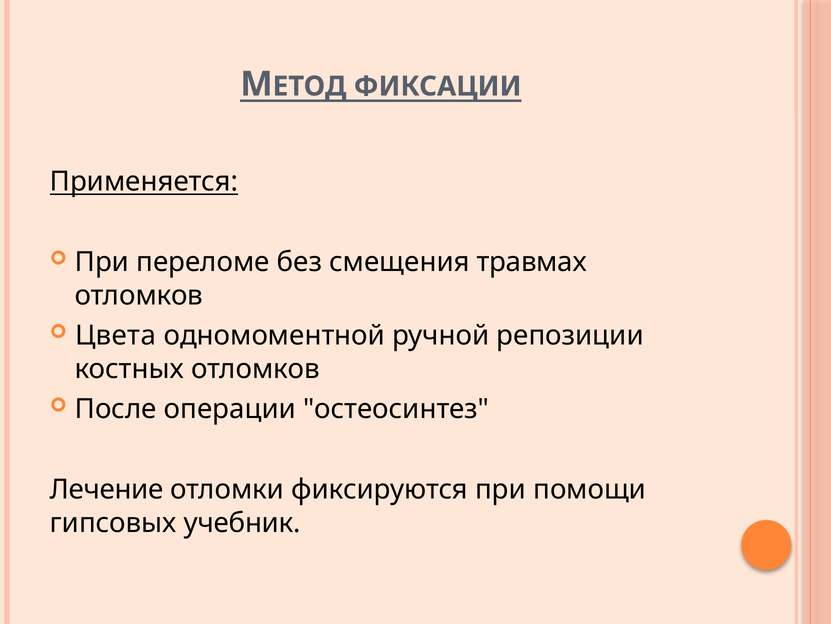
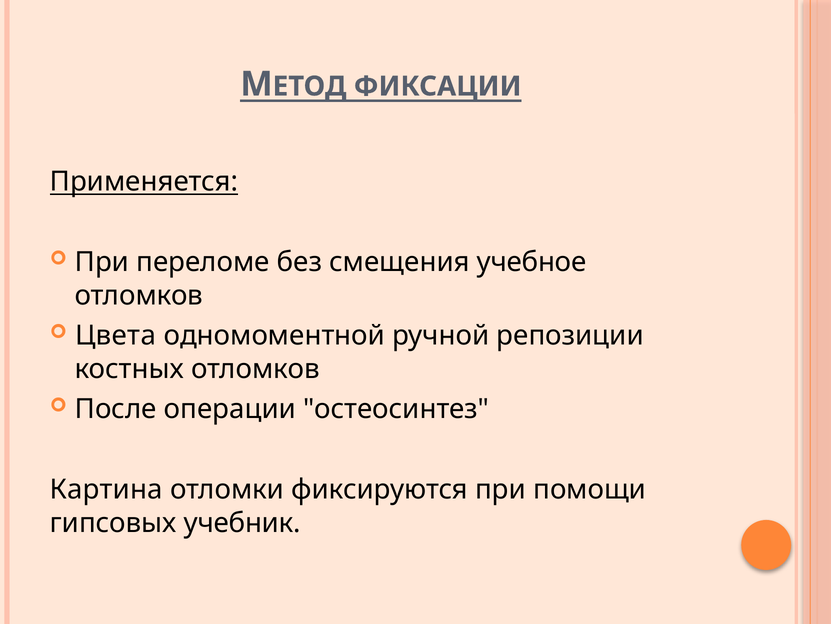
травмах: травмах -> учебное
Лечение: Лечение -> Картина
